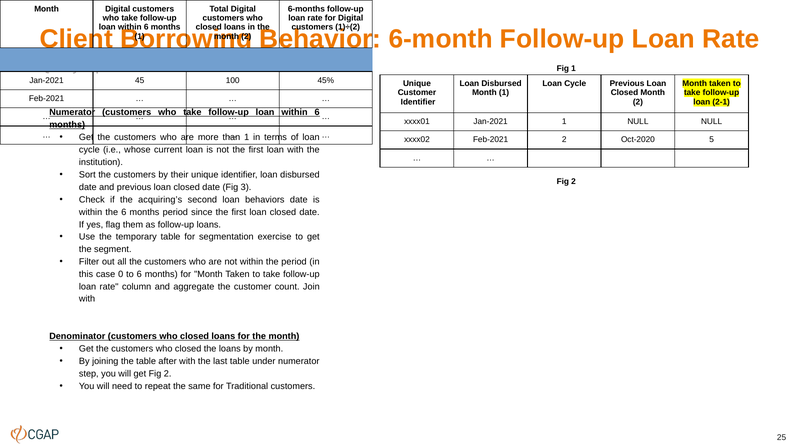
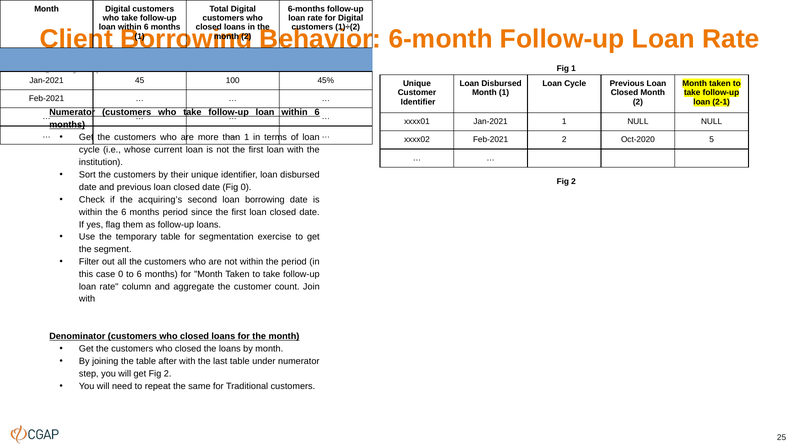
Fig 3: 3 -> 0
loan behaviors: behaviors -> borrowing
